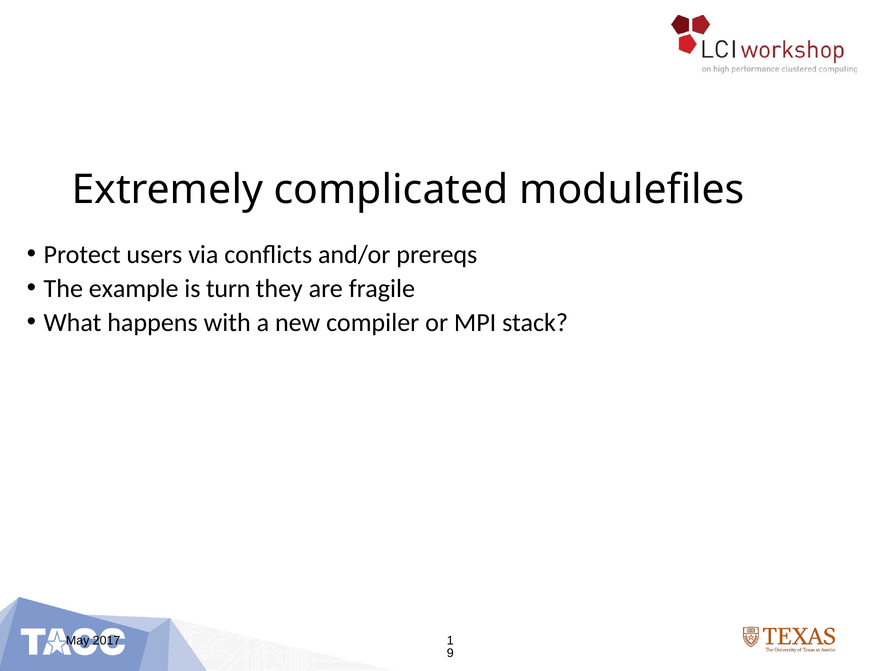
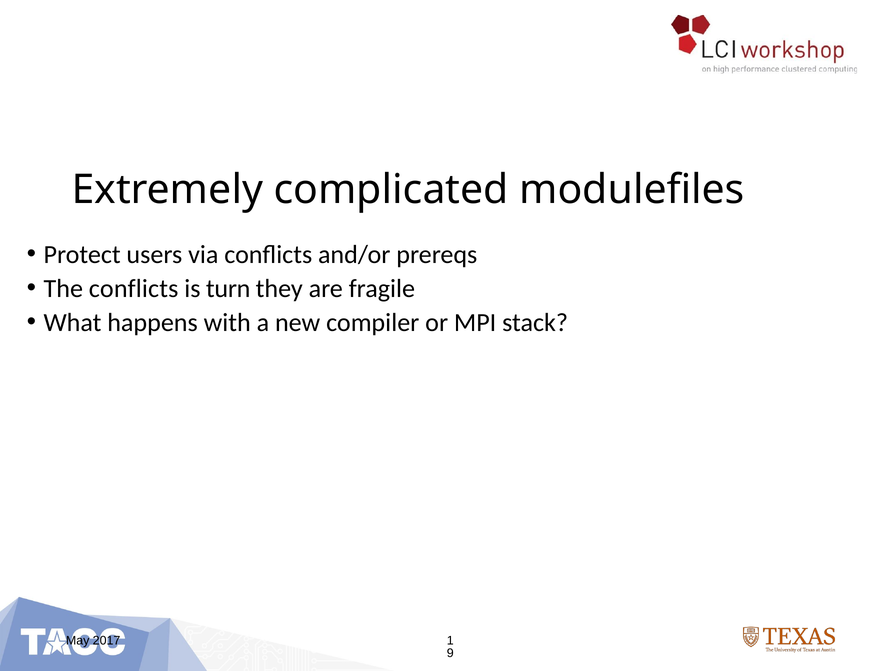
The example: example -> conflicts
